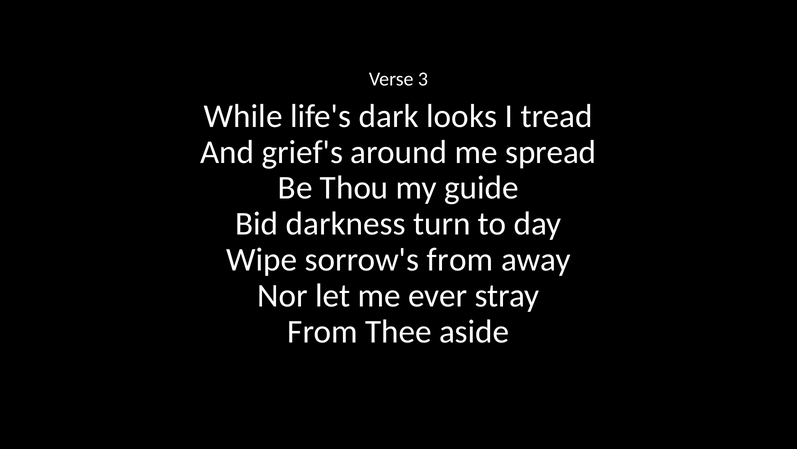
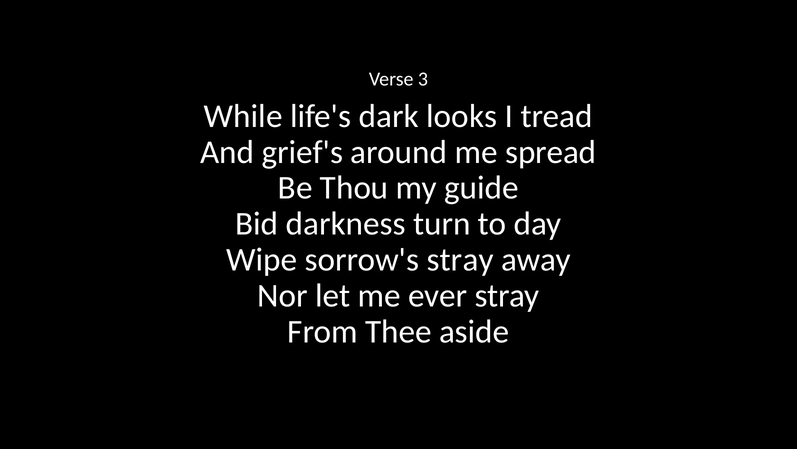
sorrow's from: from -> stray
